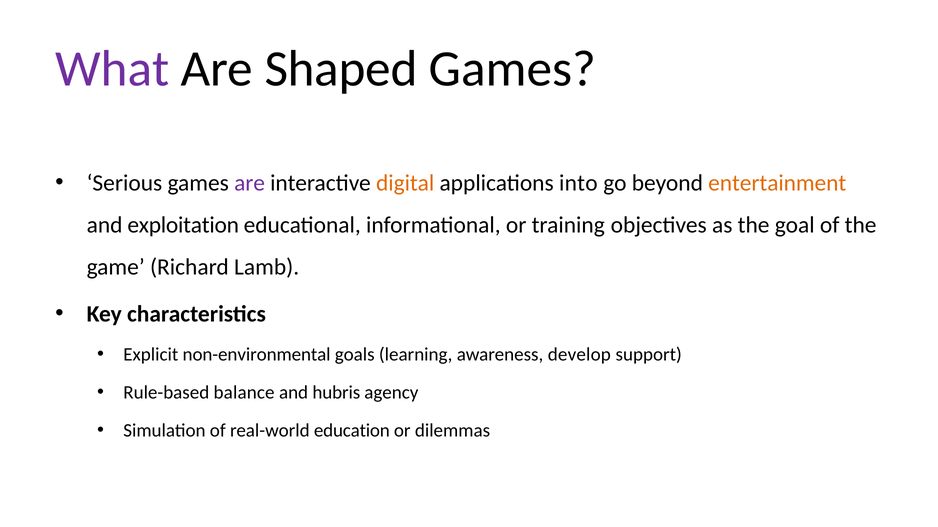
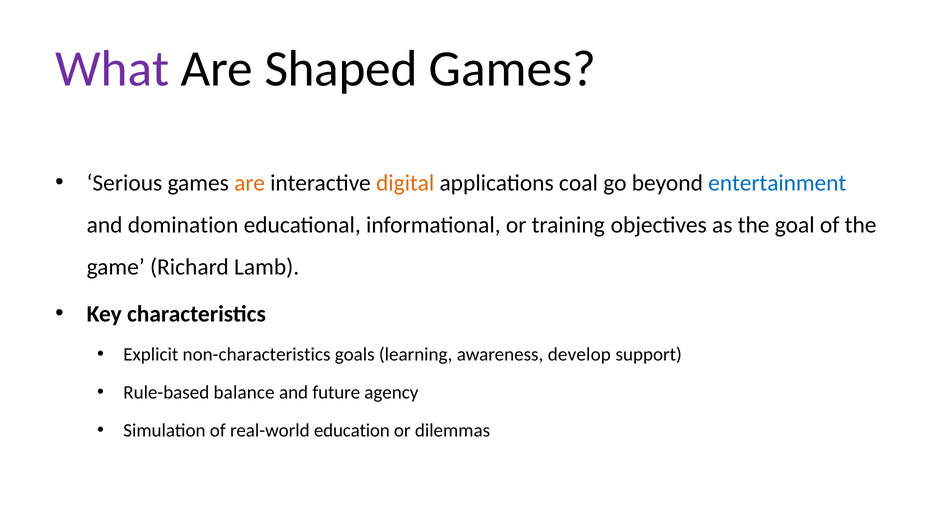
are at (250, 183) colour: purple -> orange
into: into -> coal
entertainment colour: orange -> blue
exploitation: exploitation -> domination
non-environmental: non-environmental -> non-characteristics
hubris: hubris -> future
